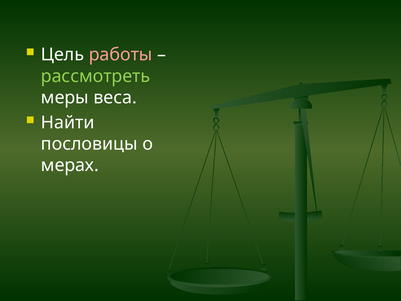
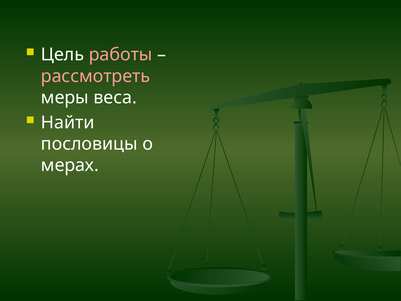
рассмотреть colour: light green -> pink
